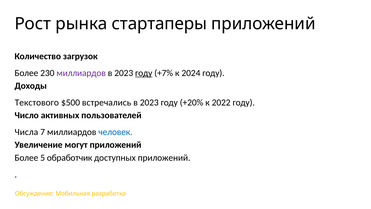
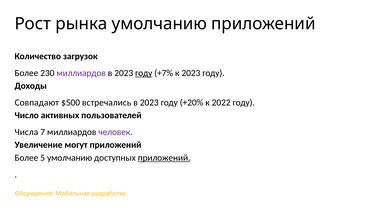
рынка стартаперы: стартаперы -> умолчанию
к 2024: 2024 -> 2023
Текстового: Текстового -> Совпадают
человек colour: blue -> purple
5 обработчик: обработчик -> умолчанию
приложений at (164, 157) underline: none -> present
